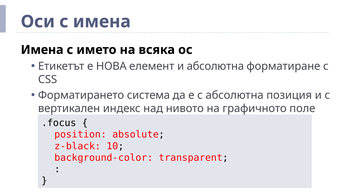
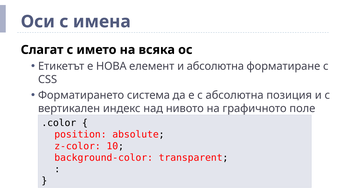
Имена at (42, 50): Имена -> Слагат
.focus: .focus -> .color
z-black: z-black -> z-color
